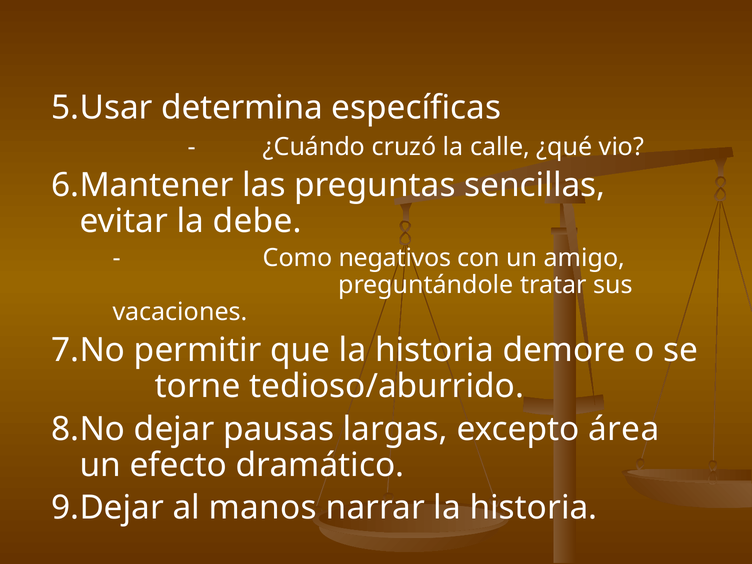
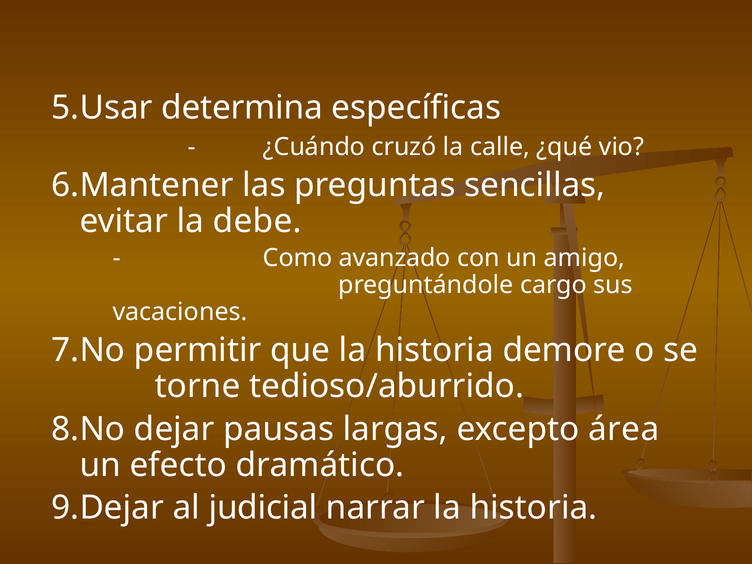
negativos: negativos -> avanzado
tratar: tratar -> cargo
manos: manos -> judicial
